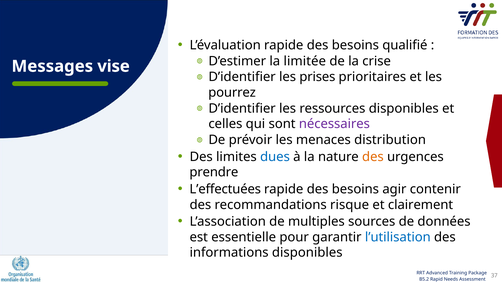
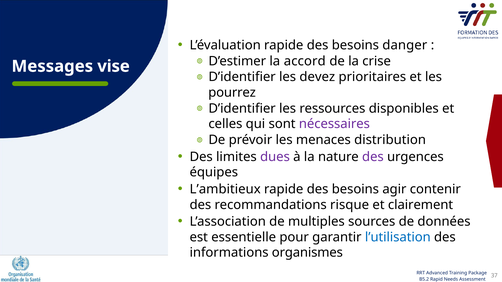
qualifié: qualifié -> danger
limitée: limitée -> accord
prises: prises -> devez
dues colour: blue -> purple
des at (373, 157) colour: orange -> purple
prendre: prendre -> équipes
L’effectuées: L’effectuées -> L’ambitieux
informations disponibles: disponibles -> organismes
